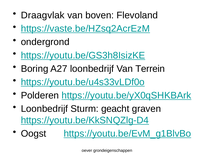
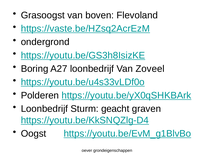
Draagvlak: Draagvlak -> Grasoogst
Terrein: Terrein -> Zoveel
